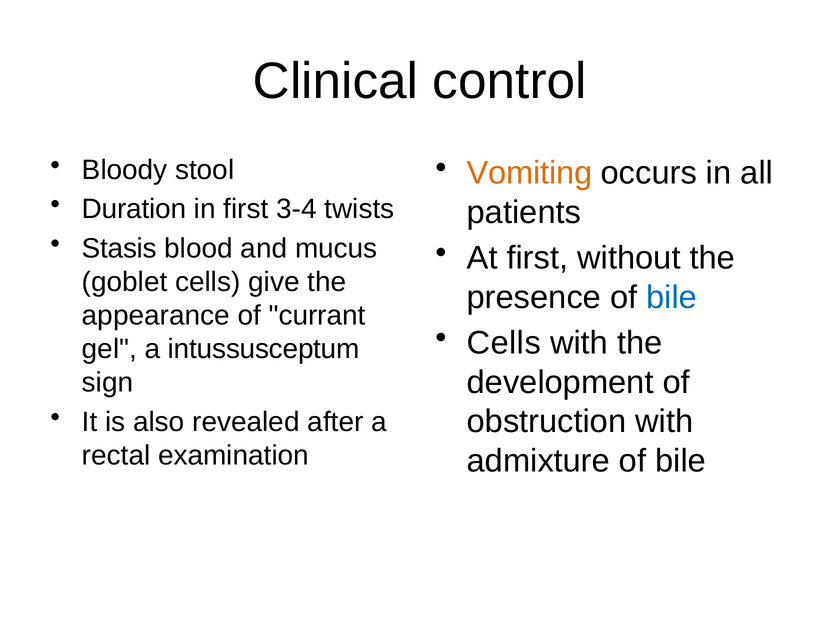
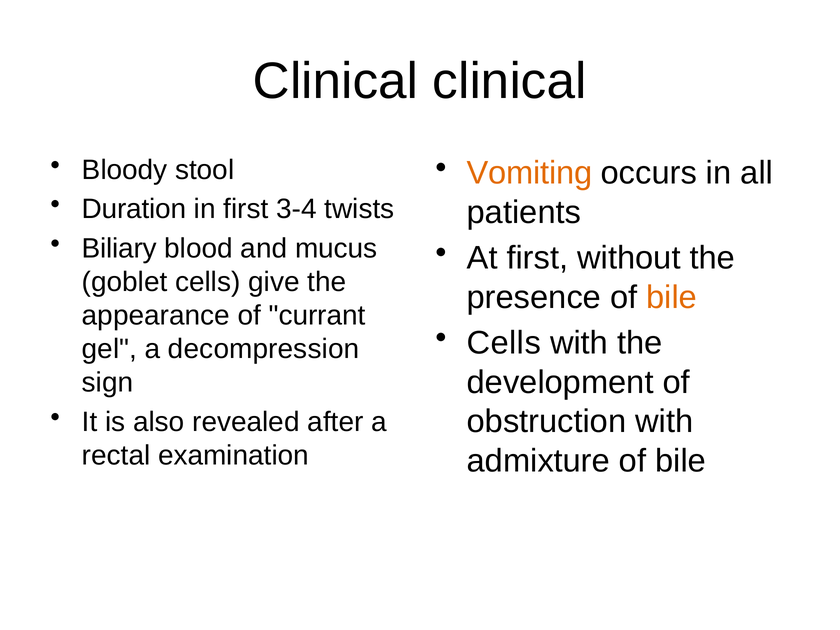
Clinical control: control -> clinical
Stasis: Stasis -> Biliary
bile at (672, 297) colour: blue -> orange
intussusceptum: intussusceptum -> decompression
